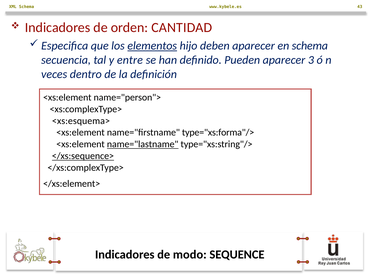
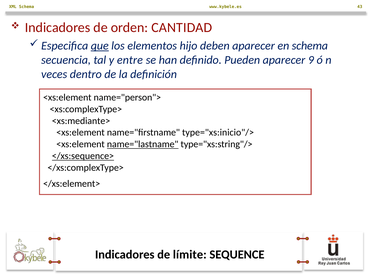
que underline: none -> present
elementos underline: present -> none
3: 3 -> 9
<xs:esquema>: <xs:esquema> -> <xs:mediante>
type="xs:forma"/>: type="xs:forma"/> -> type="xs:inicio"/>
modo: modo -> límite
